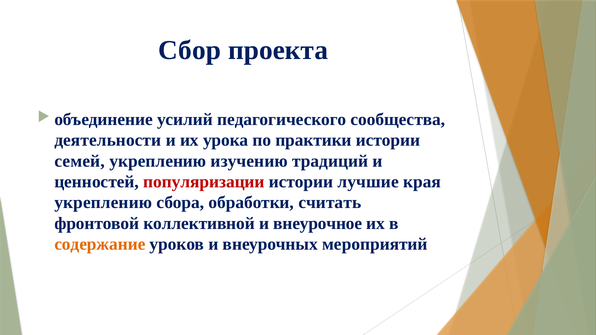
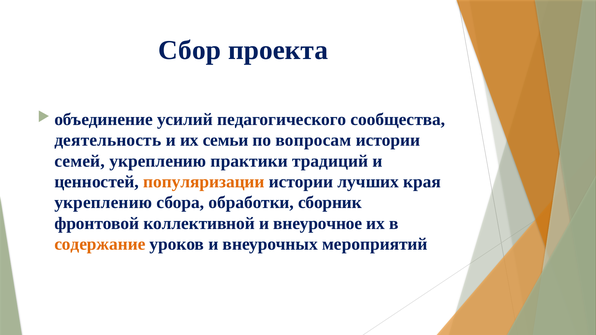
деятельности: деятельности -> деятельность
урока: урока -> семьи
практики: практики -> вопросам
изучению: изучению -> практики
популяризации colour: red -> orange
лучшие: лучшие -> лучших
считать: считать -> сборник
